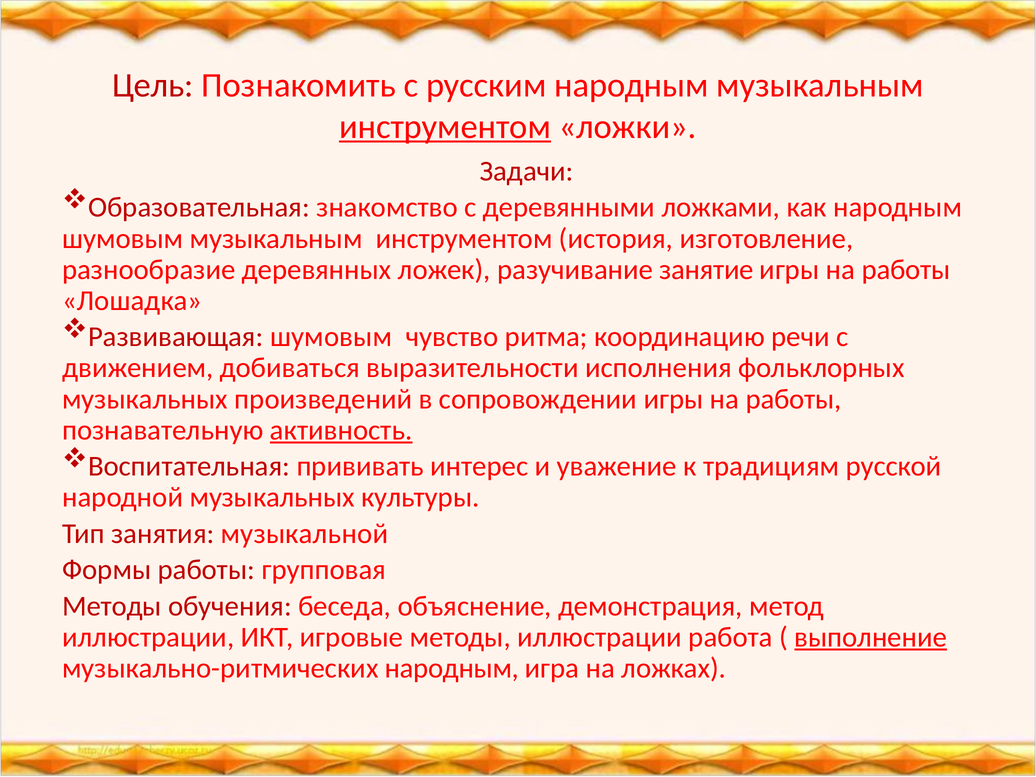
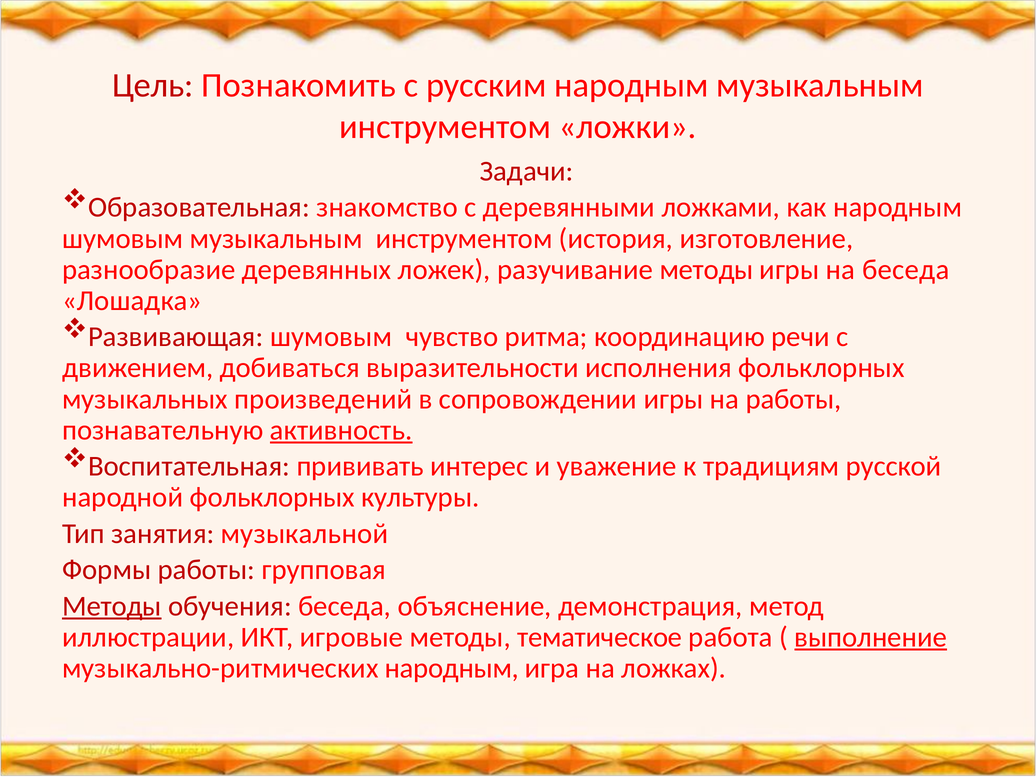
инструментом at (445, 127) underline: present -> none
разучивание занятие: занятие -> методы
работы at (906, 270): работы -> беседа
народной музыкальных: музыкальных -> фольклорных
Методы at (112, 606) underline: none -> present
методы иллюстрации: иллюстрации -> тематическое
